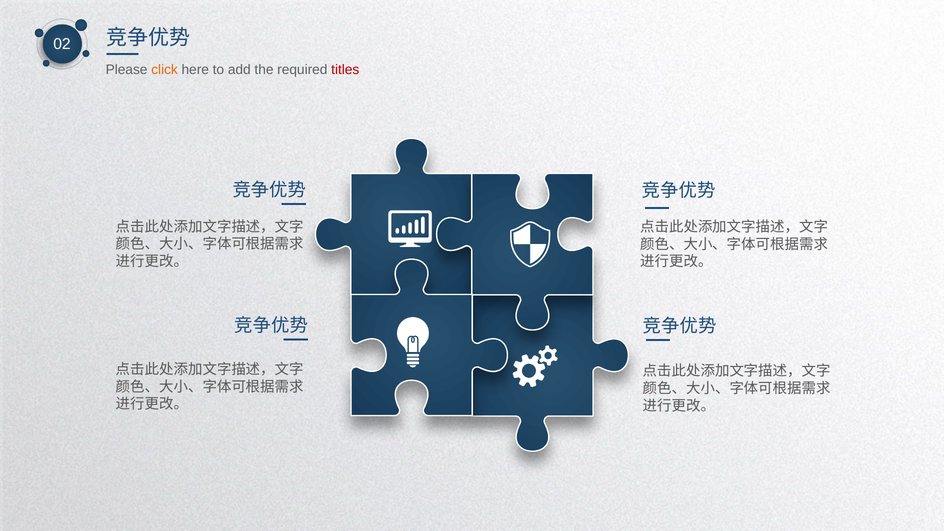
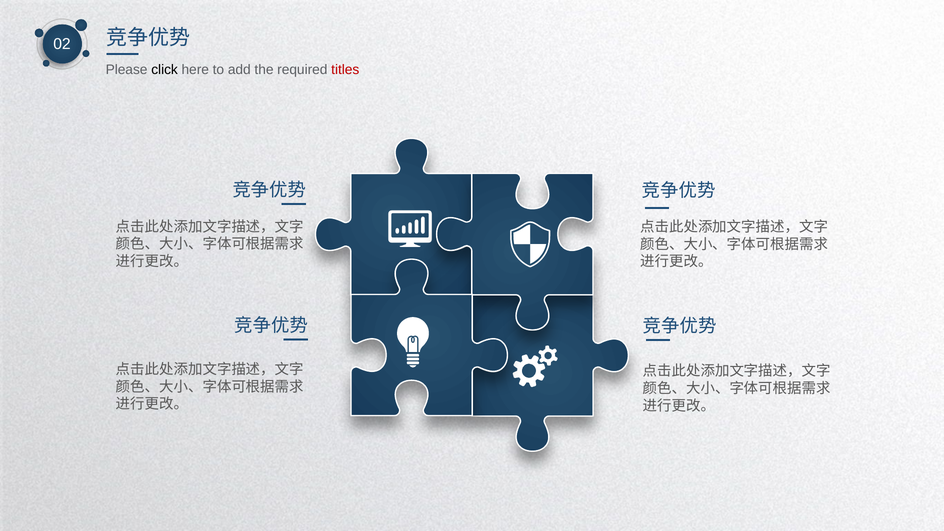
click colour: orange -> black
